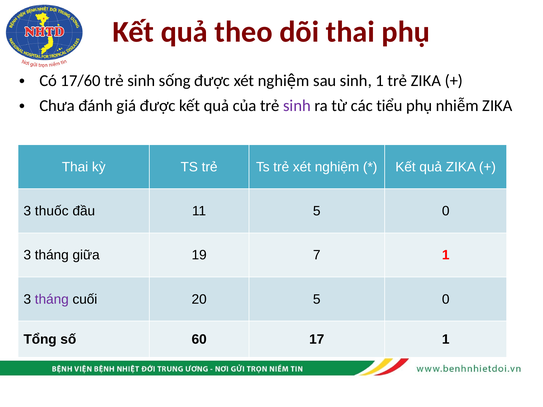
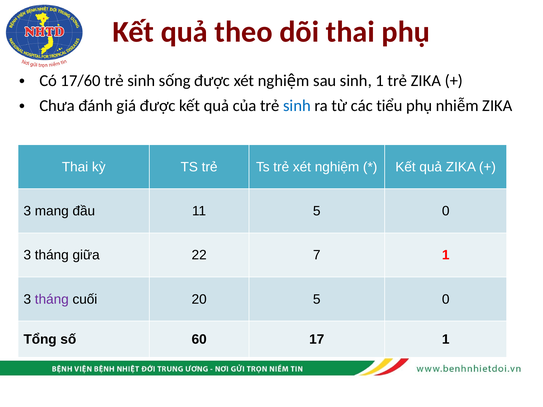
sinh at (297, 106) colour: purple -> blue
thuốc: thuốc -> mang
19: 19 -> 22
